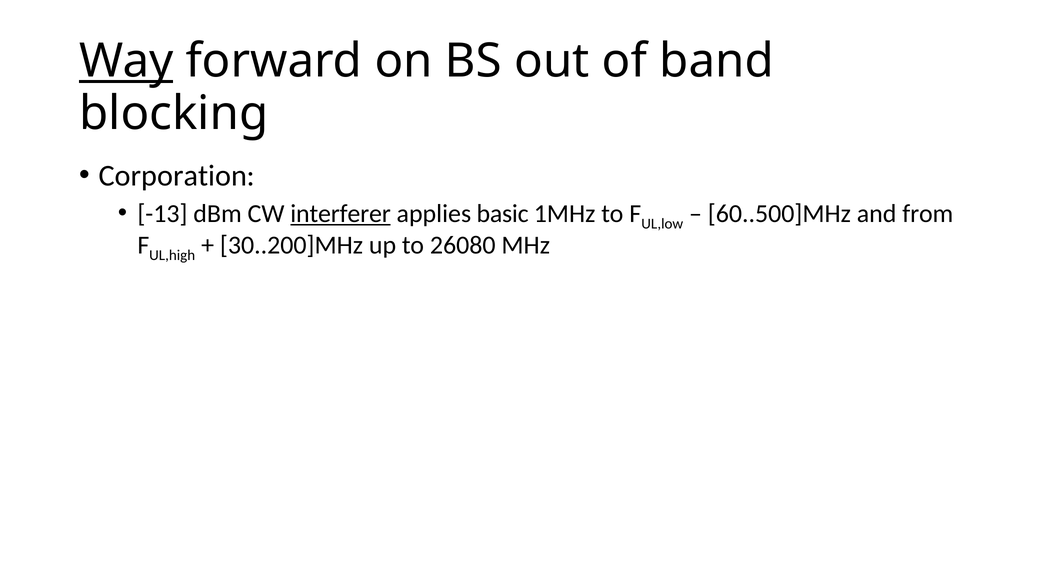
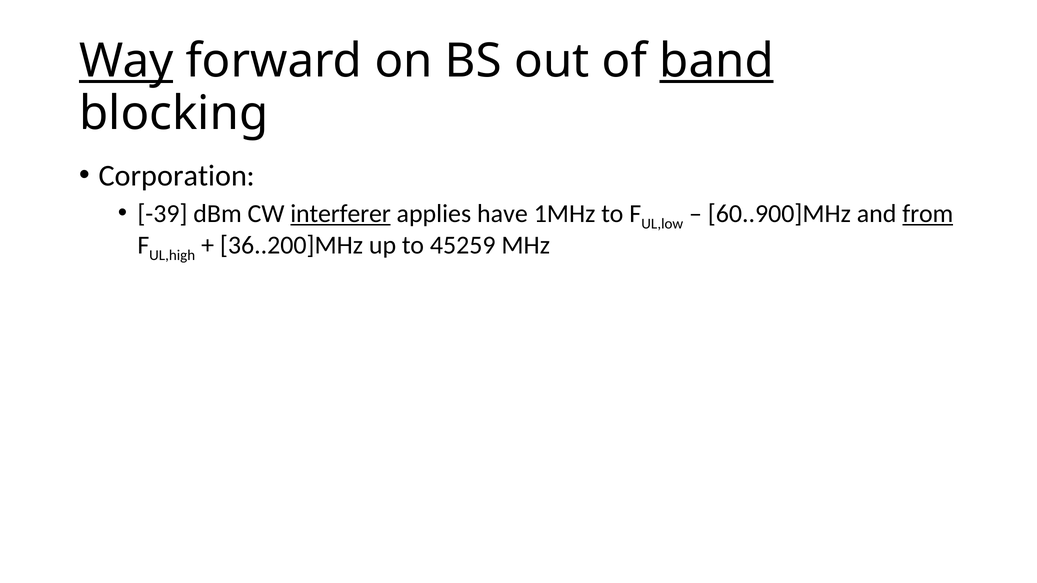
band underline: none -> present
-13: -13 -> -39
basic: basic -> have
60..500]MHz: 60..500]MHz -> 60..900]MHz
from underline: none -> present
30..200]MHz: 30..200]MHz -> 36..200]MHz
26080: 26080 -> 45259
